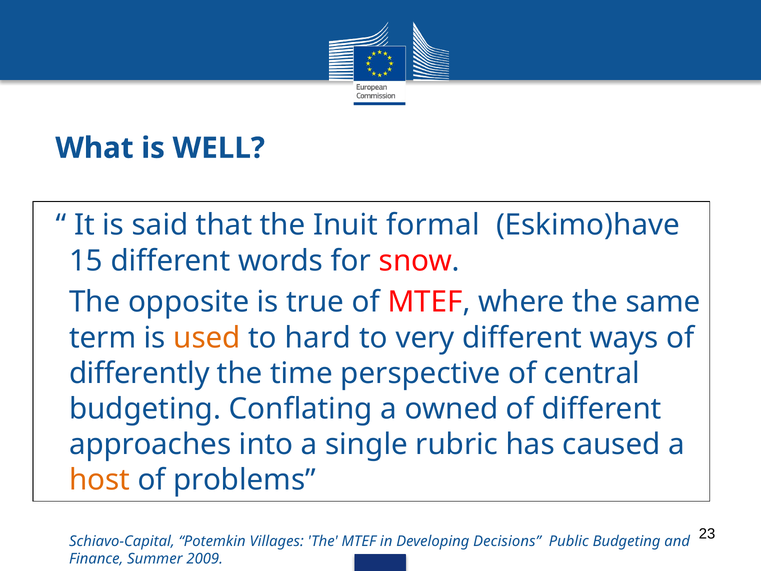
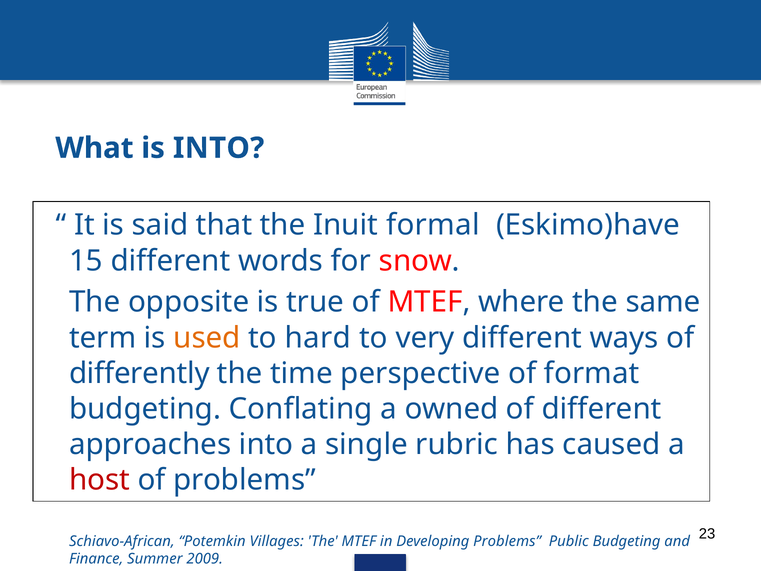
is WELL: WELL -> INTO
central: central -> format
host colour: orange -> red
Schiavo-Capital: Schiavo-Capital -> Schiavo-African
Developing Decisions: Decisions -> Problems
